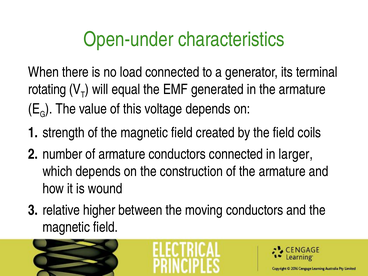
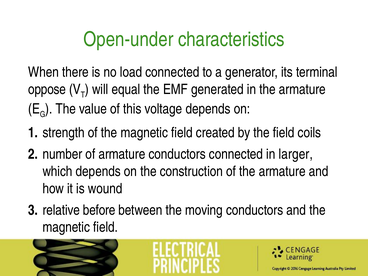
rotating: rotating -> oppose
higher: higher -> before
